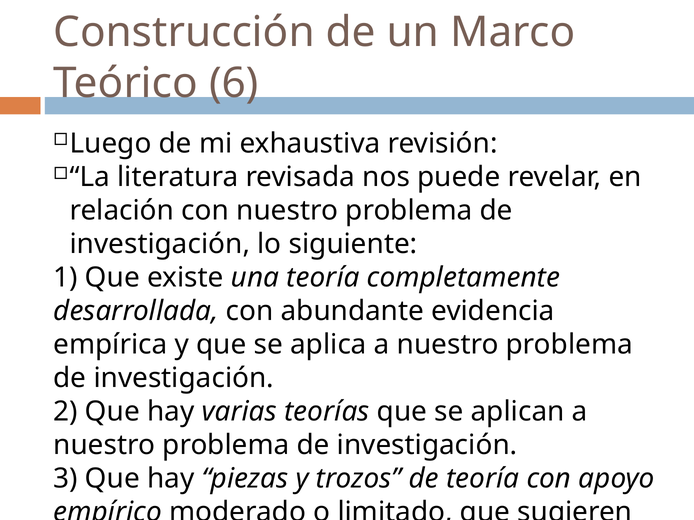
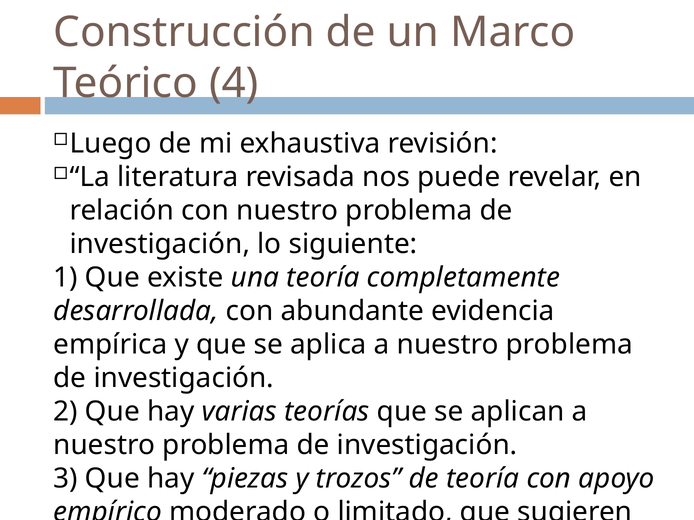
Teórico 6: 6 -> 4
